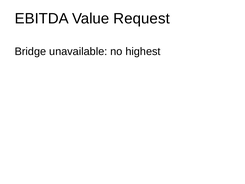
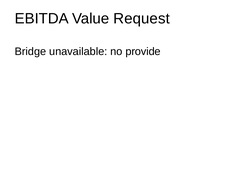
highest: highest -> provide
